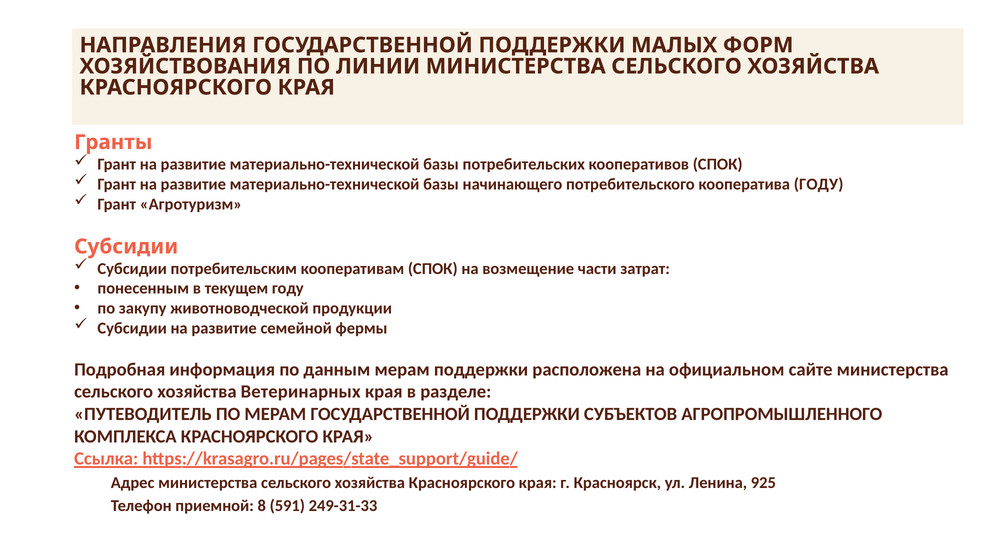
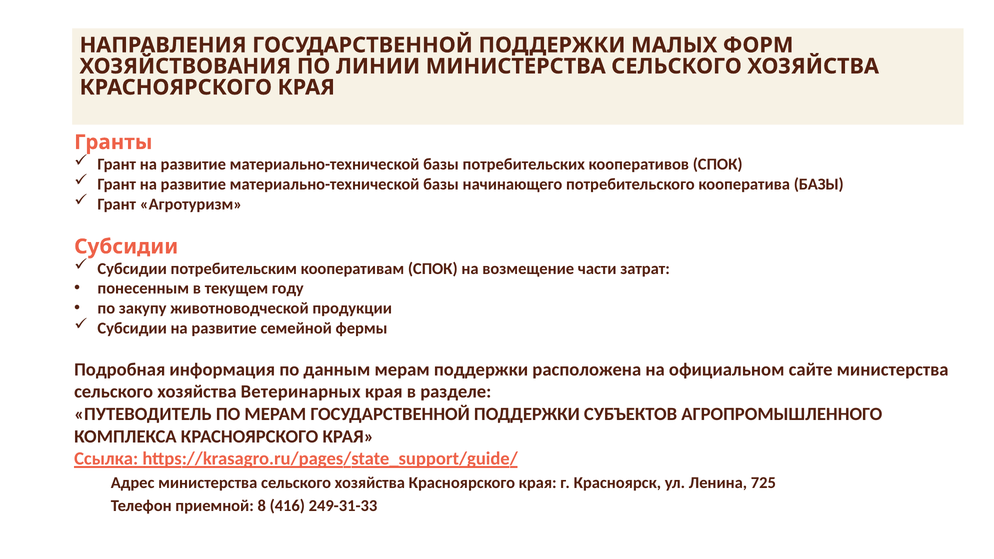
кооператива ГОДУ: ГОДУ -> БАЗЫ
925: 925 -> 725
591: 591 -> 416
